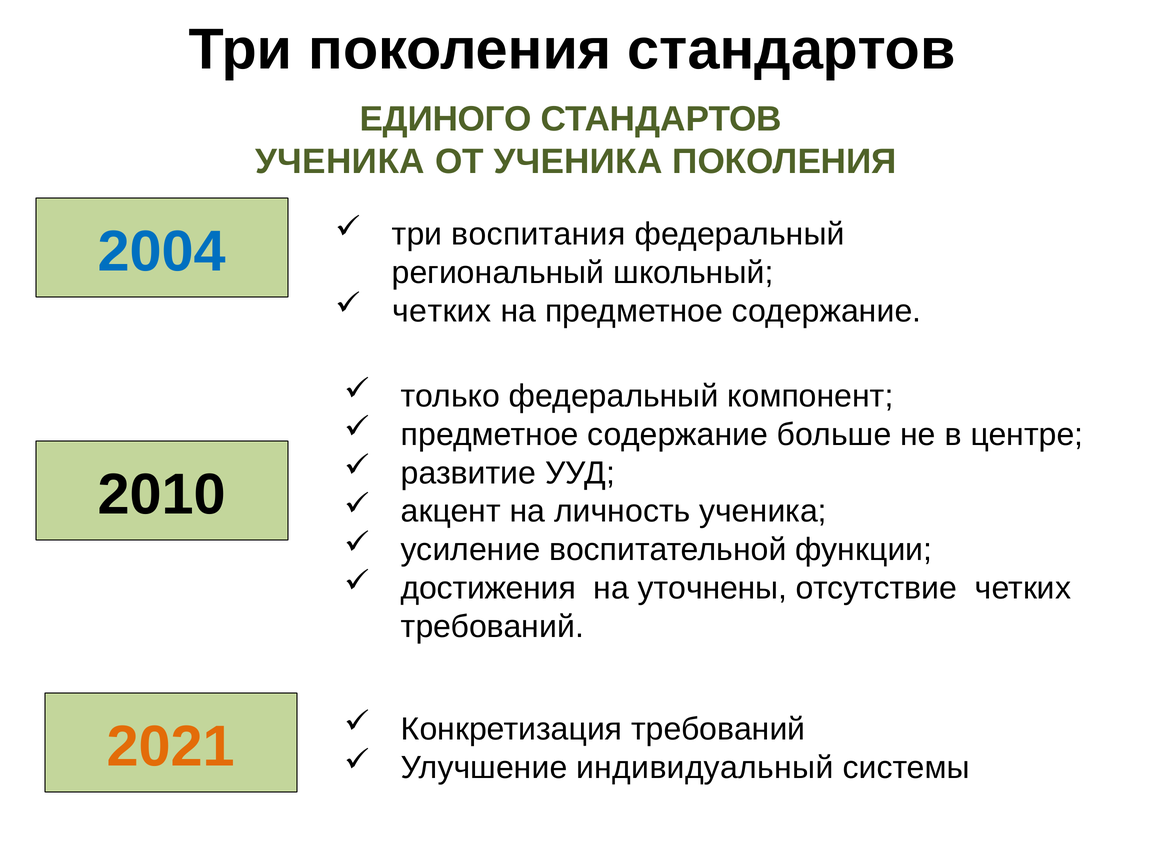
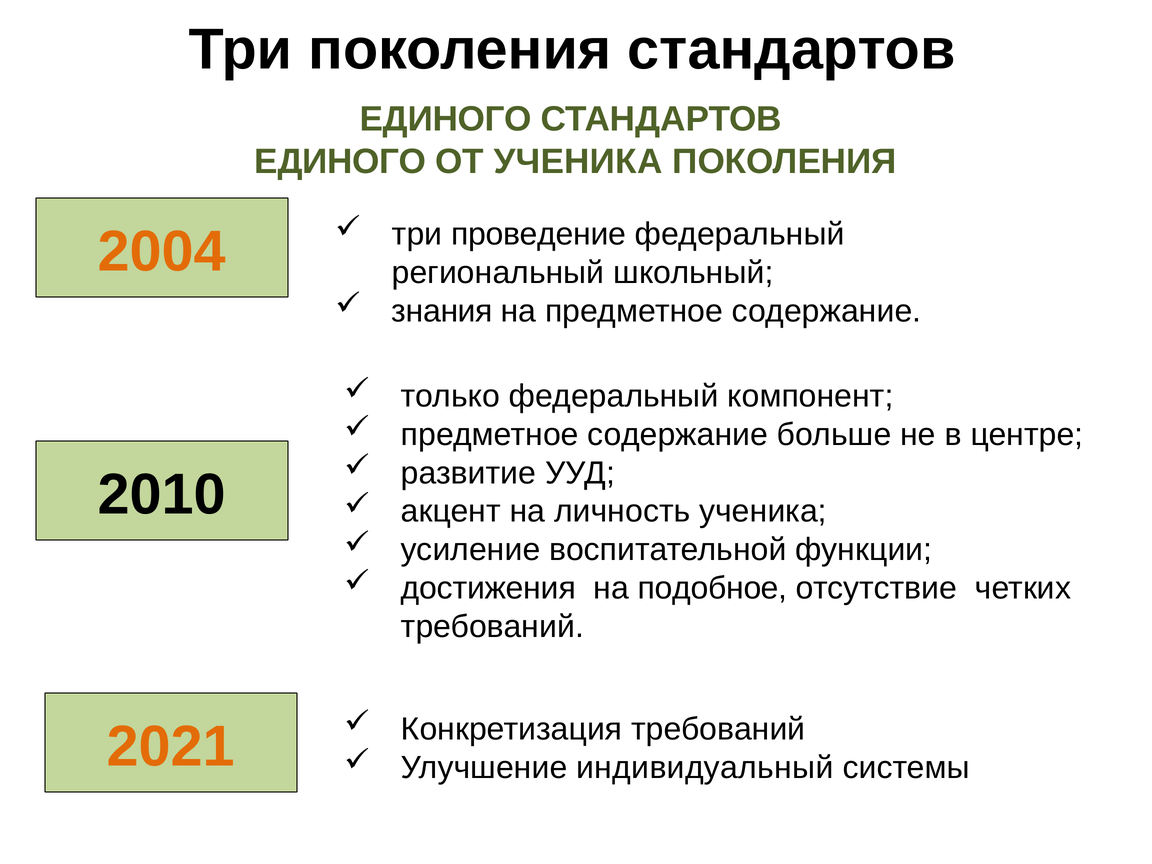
УЧЕНИКА at (340, 161): УЧЕНИКА -> ЕДИНОГО
воспитания: воспитания -> проведение
2004 colour: blue -> orange
четких at (442, 311): четких -> знания
уточнены: уточнены -> подобное
